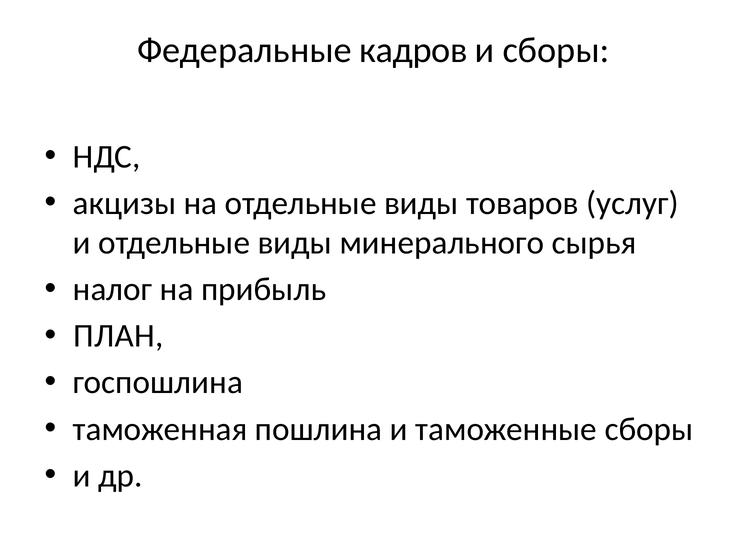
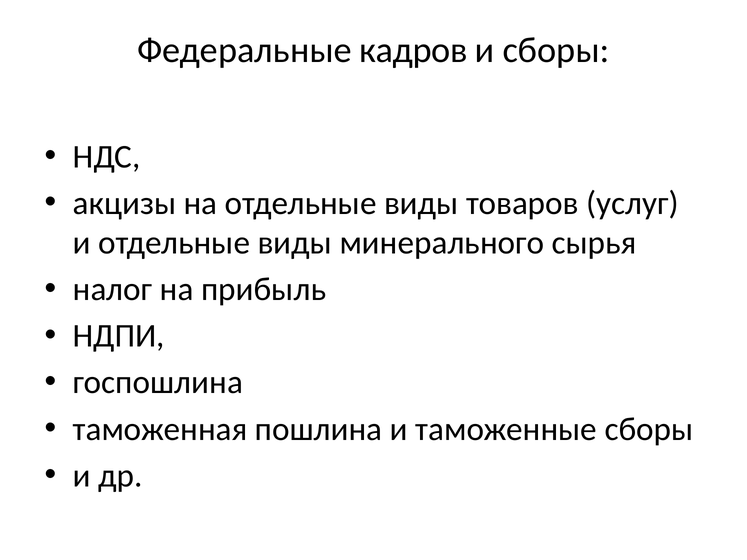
ПЛАН: ПЛАН -> НДПИ
